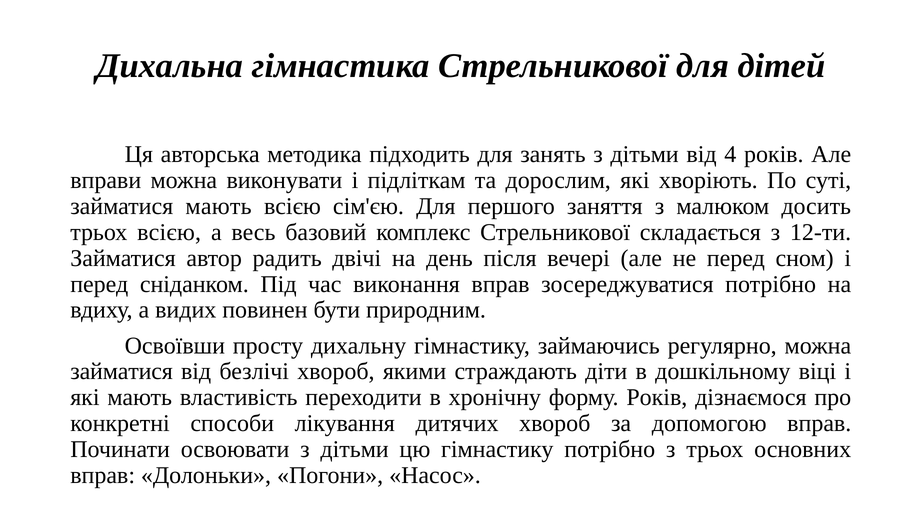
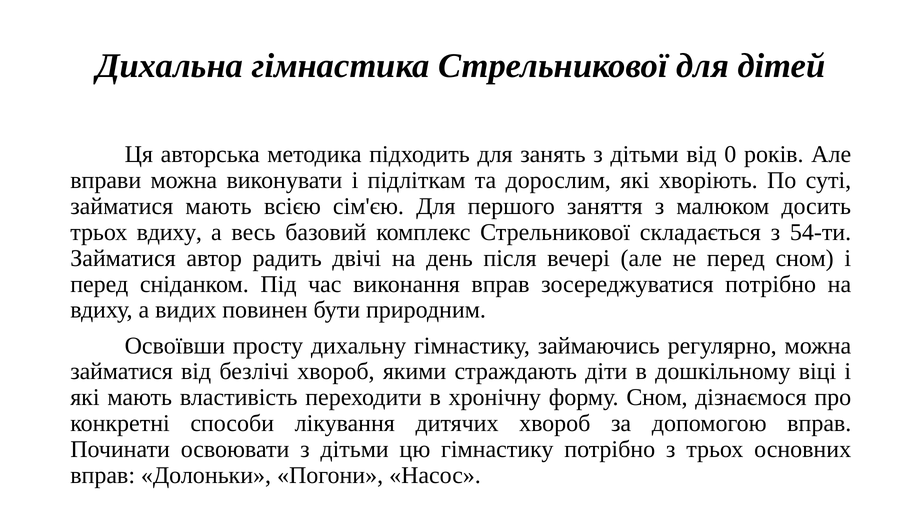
4: 4 -> 0
трьох всією: всією -> вдиху
12-ти: 12-ти -> 54-ти
форму Років: Років -> Сном
